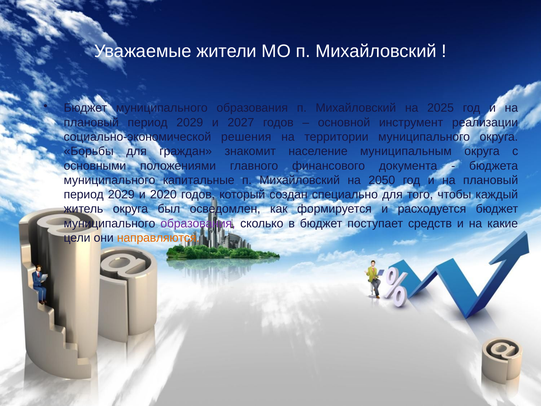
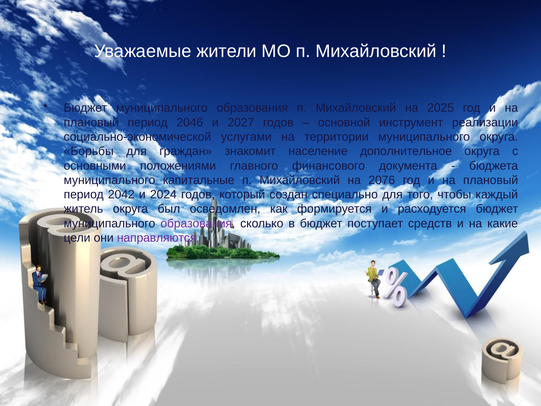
2029 at (190, 122): 2029 -> 2046
решения: решения -> услугами
муниципальным: муниципальным -> дополнительное
2050: 2050 -> 2076
2029 at (121, 194): 2029 -> 2042
2020: 2020 -> 2024
направляются colour: orange -> purple
